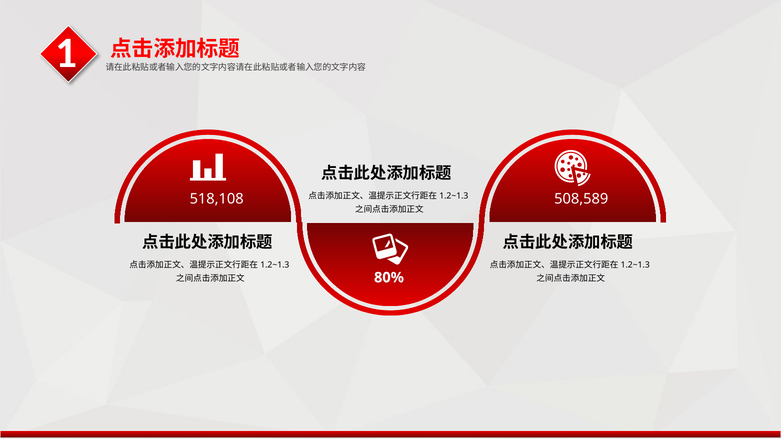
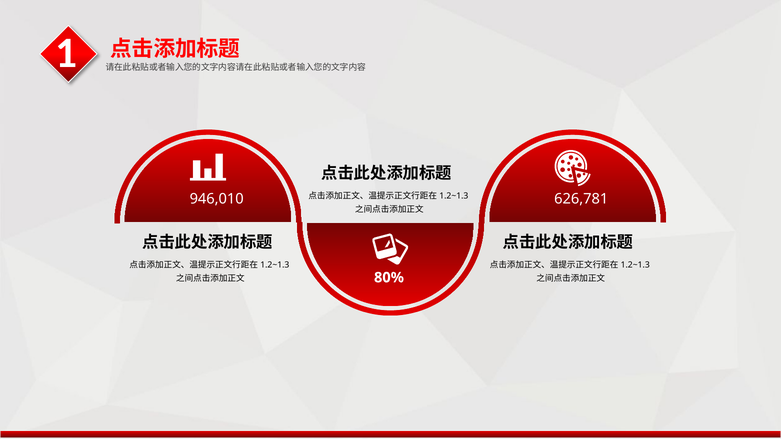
518,108: 518,108 -> 946,010
508,589: 508,589 -> 626,781
